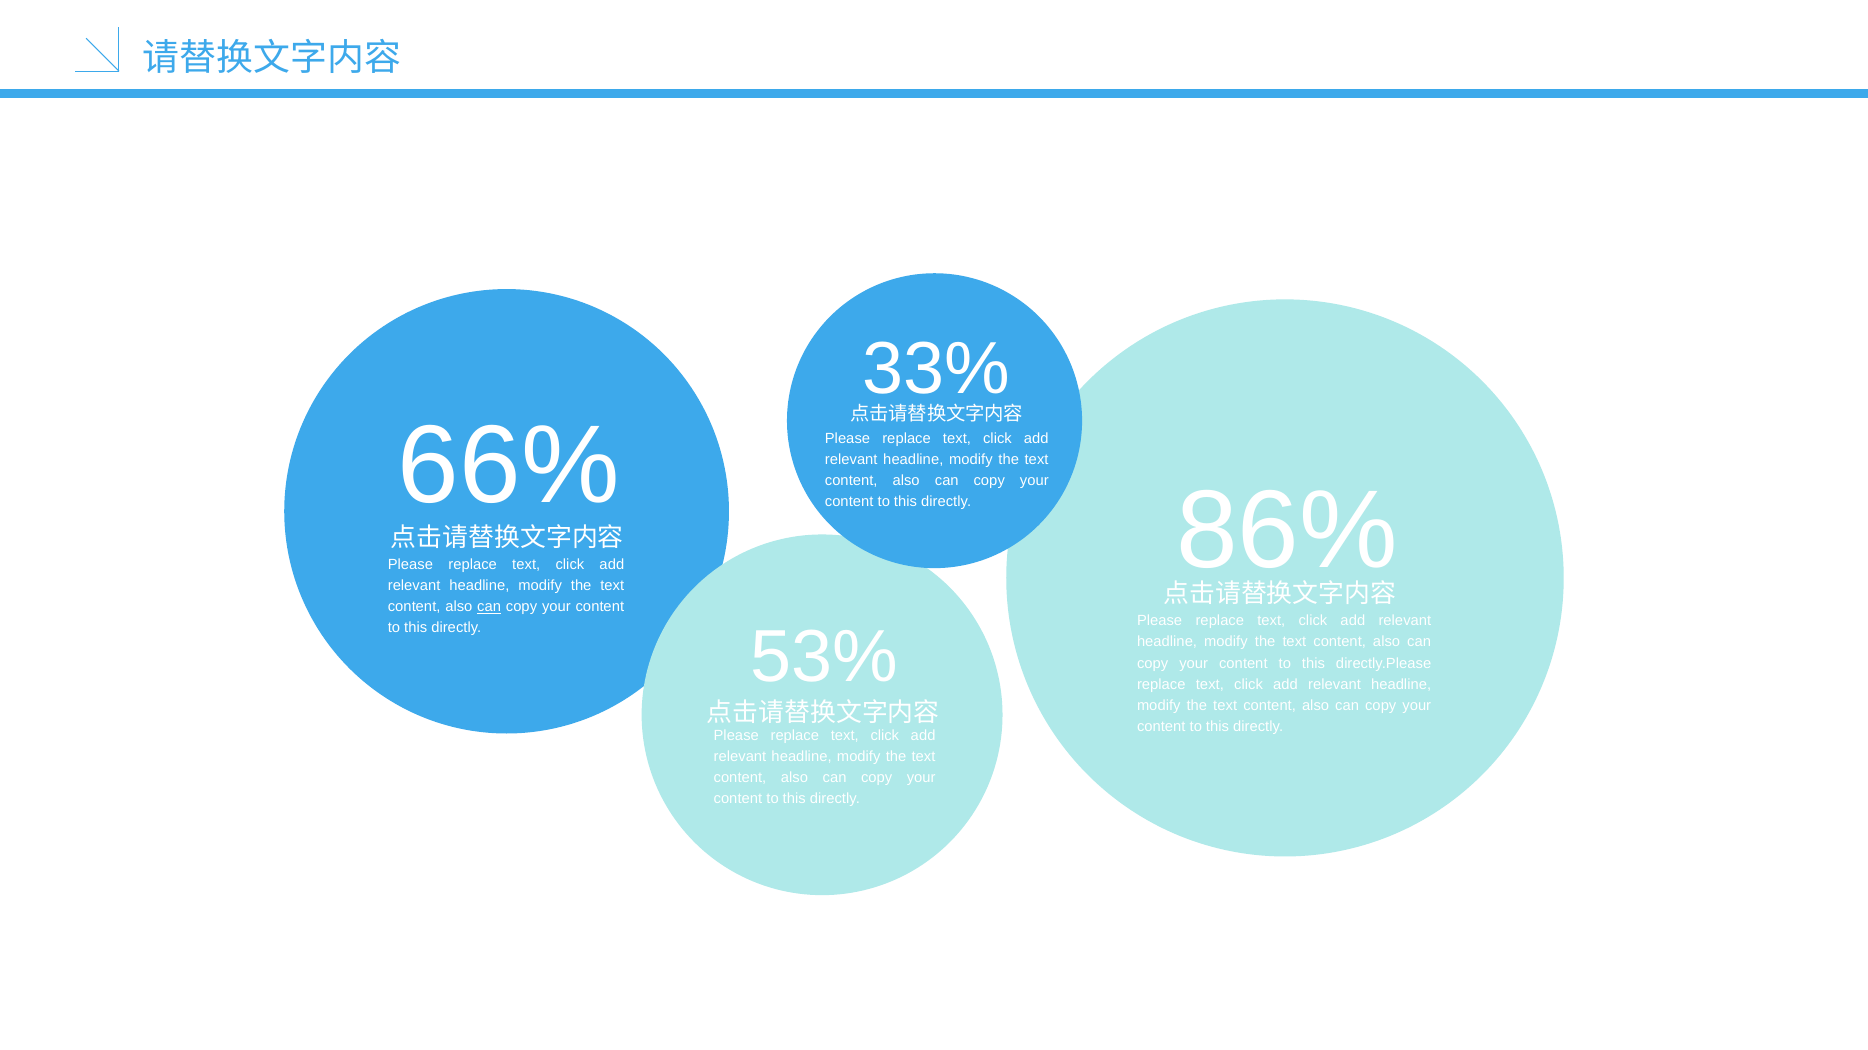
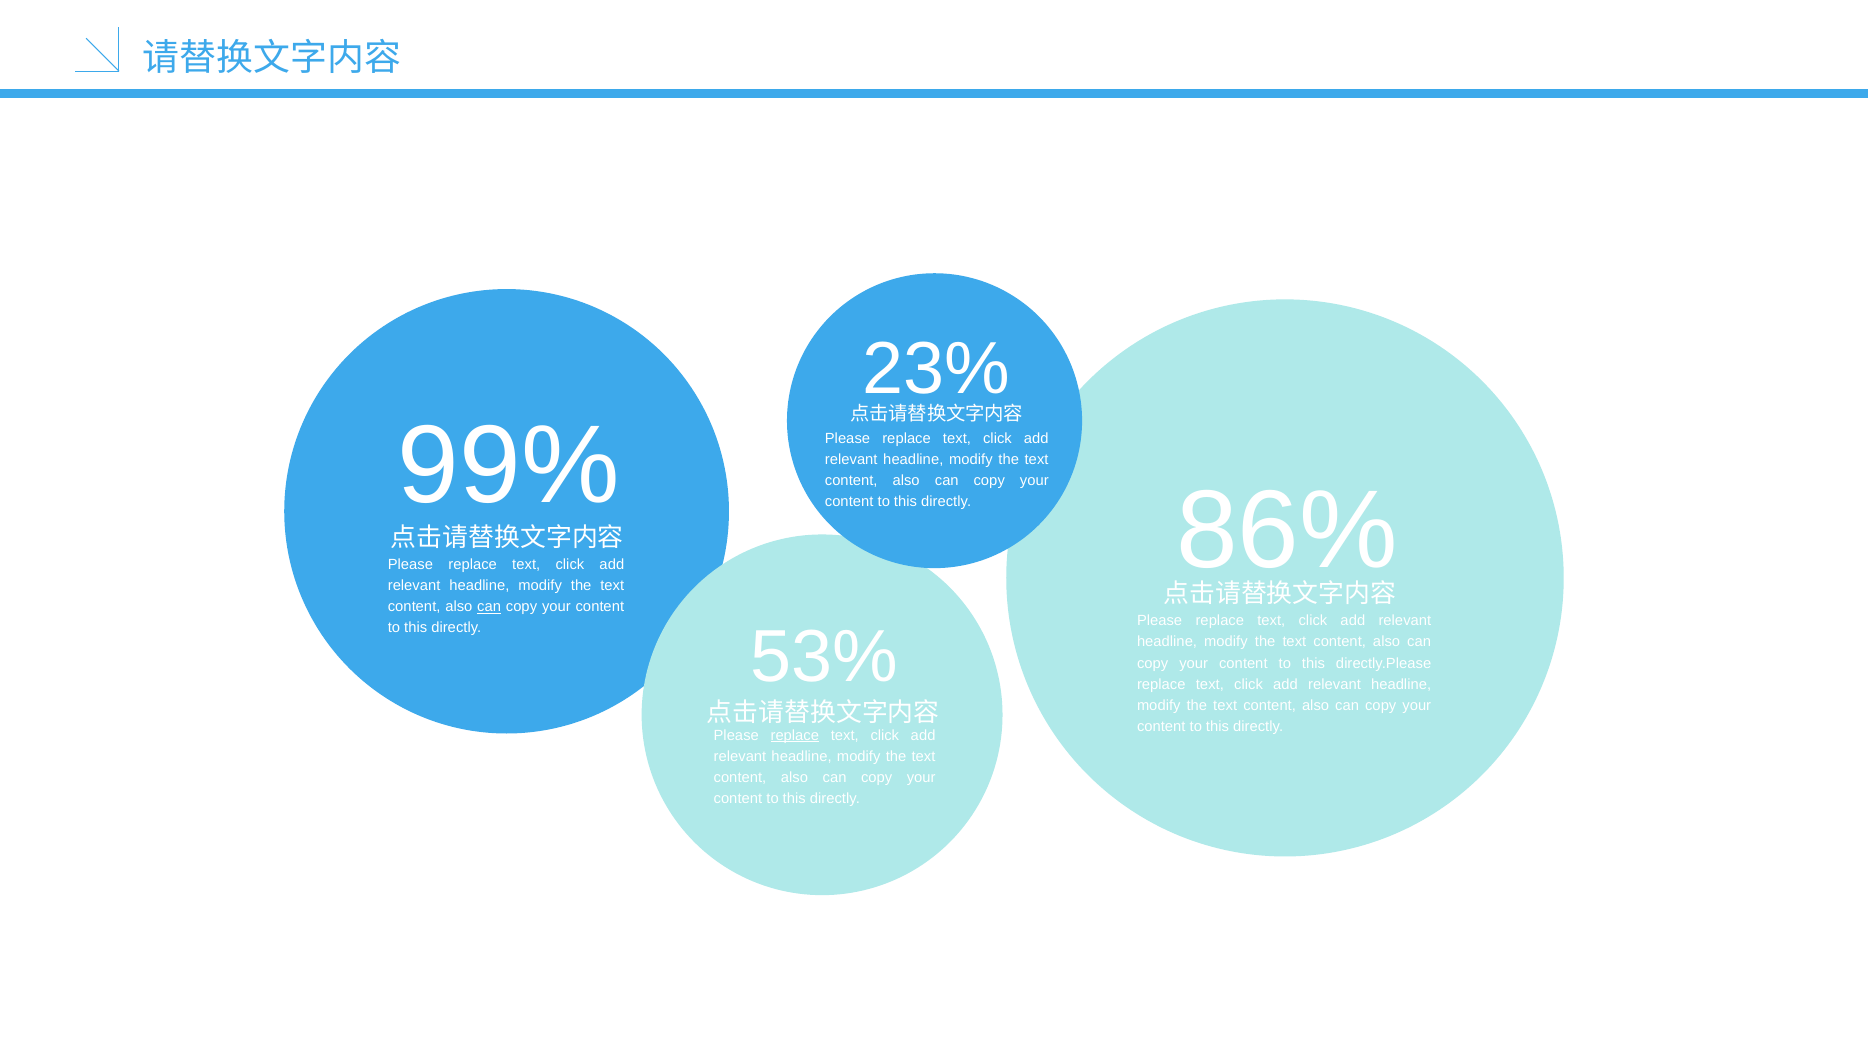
33%: 33% -> 23%
66%: 66% -> 99%
replace at (795, 736) underline: none -> present
